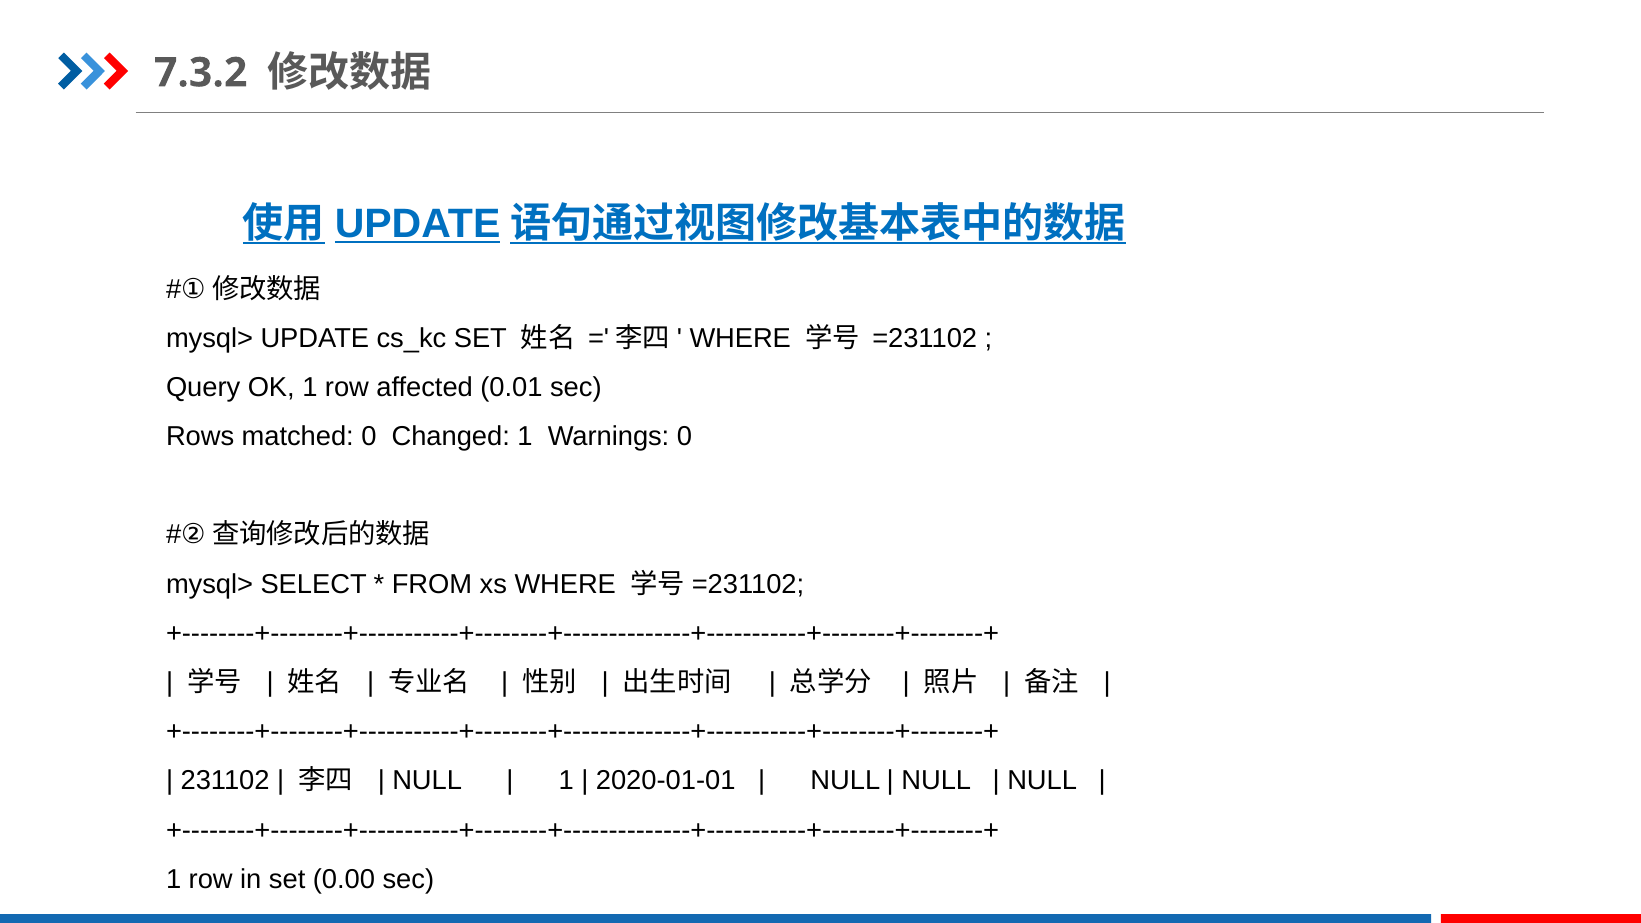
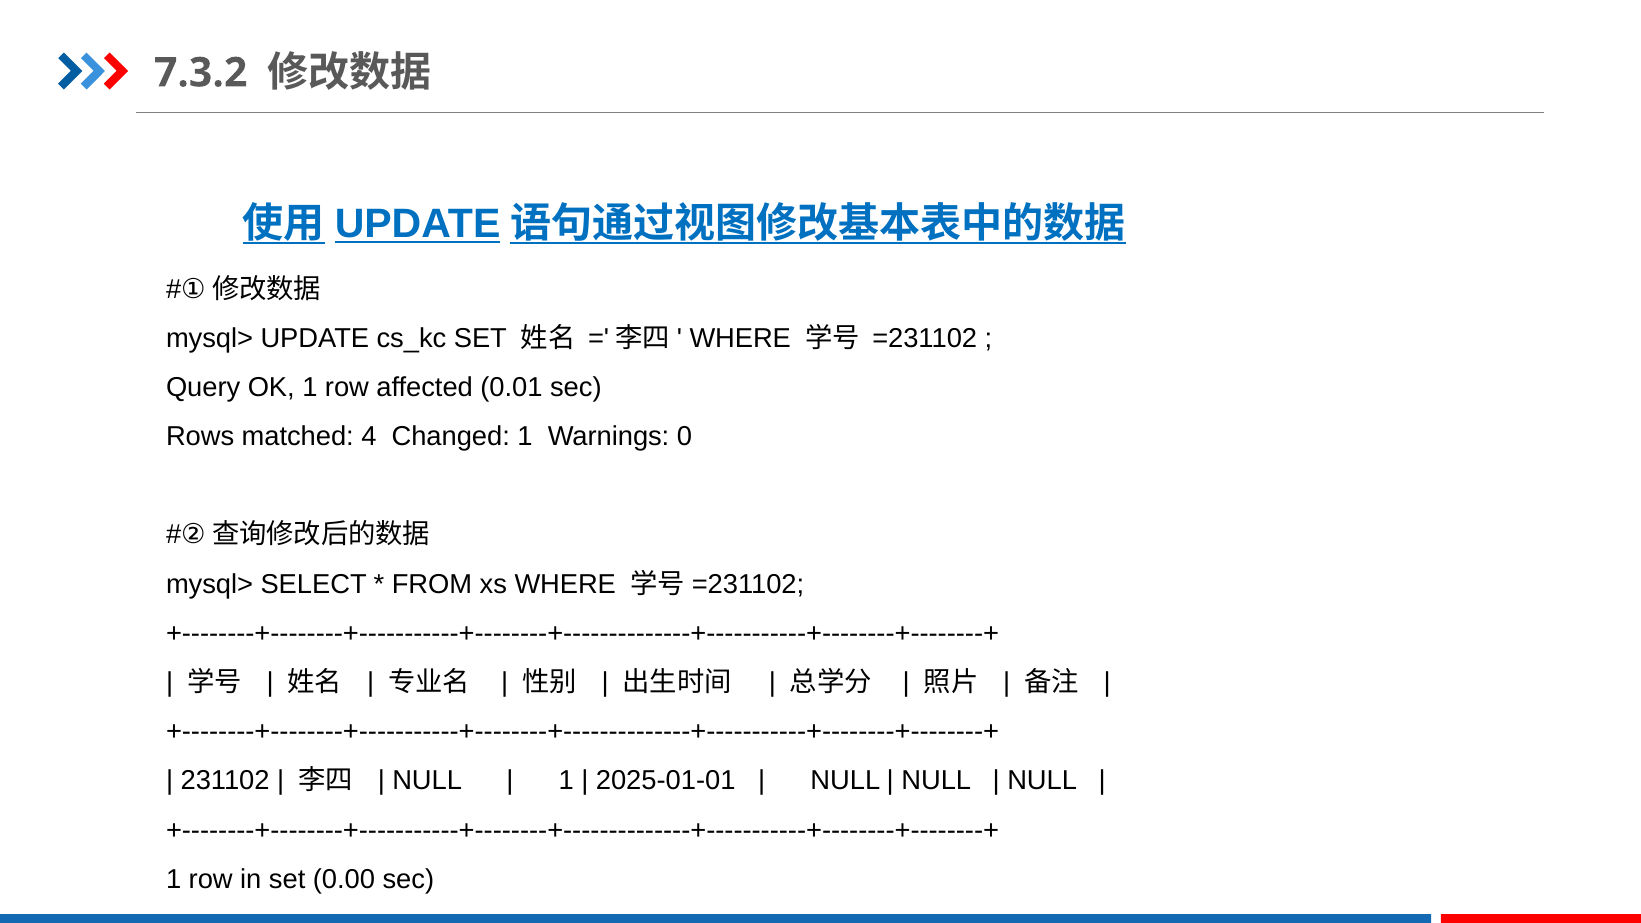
matched 0: 0 -> 4
2020-01-01: 2020-01-01 -> 2025-01-01
